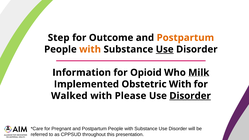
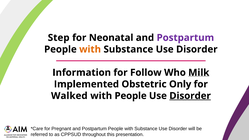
Outcome: Outcome -> Neonatal
Postpartum at (185, 38) colour: orange -> purple
Use at (165, 49) underline: present -> none
Opioid: Opioid -> Follow
Obstetric With: With -> Only
with Please: Please -> People
